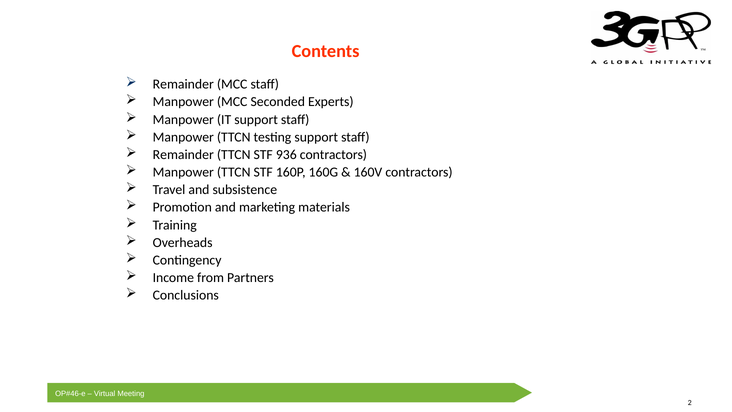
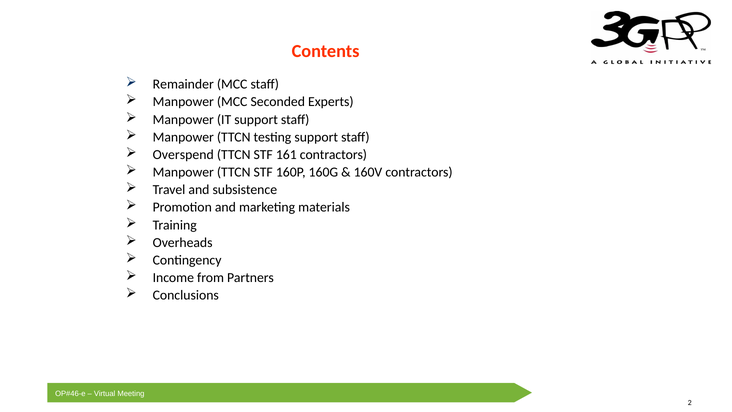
Remainder at (183, 155): Remainder -> Overspend
936: 936 -> 161
